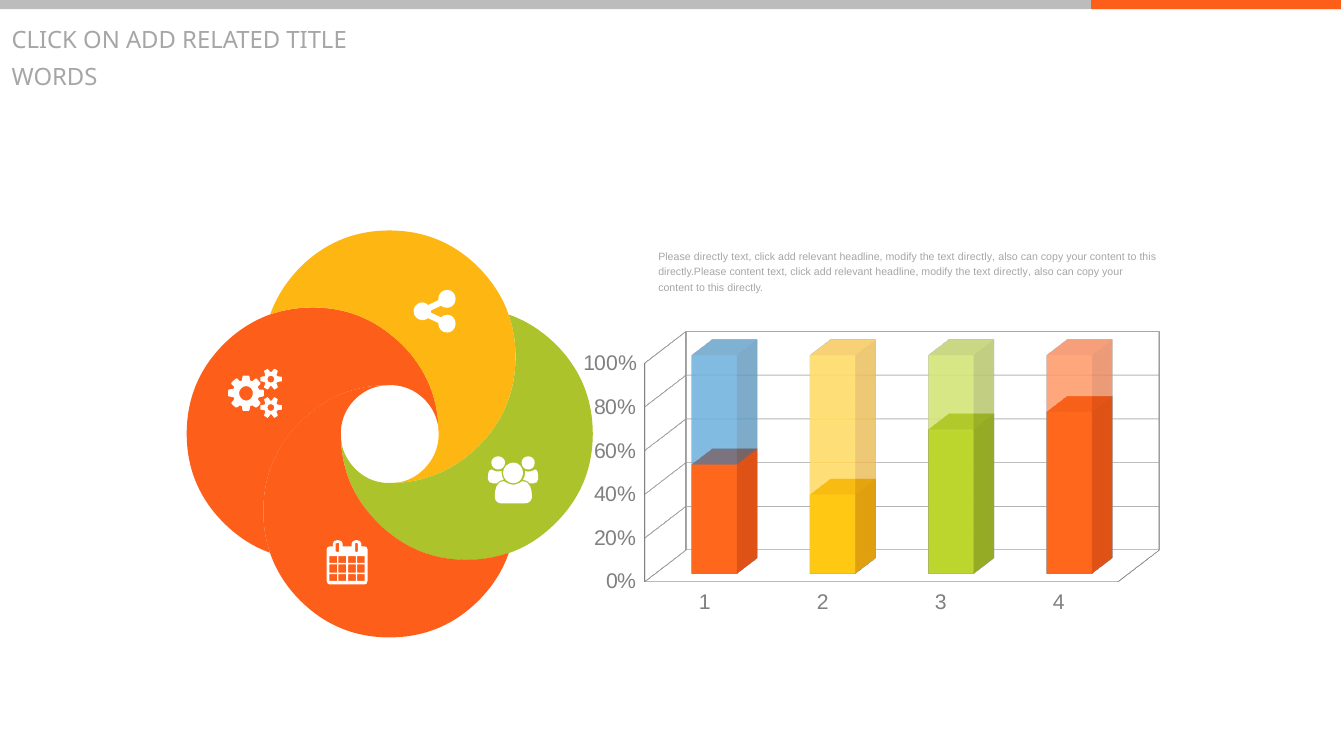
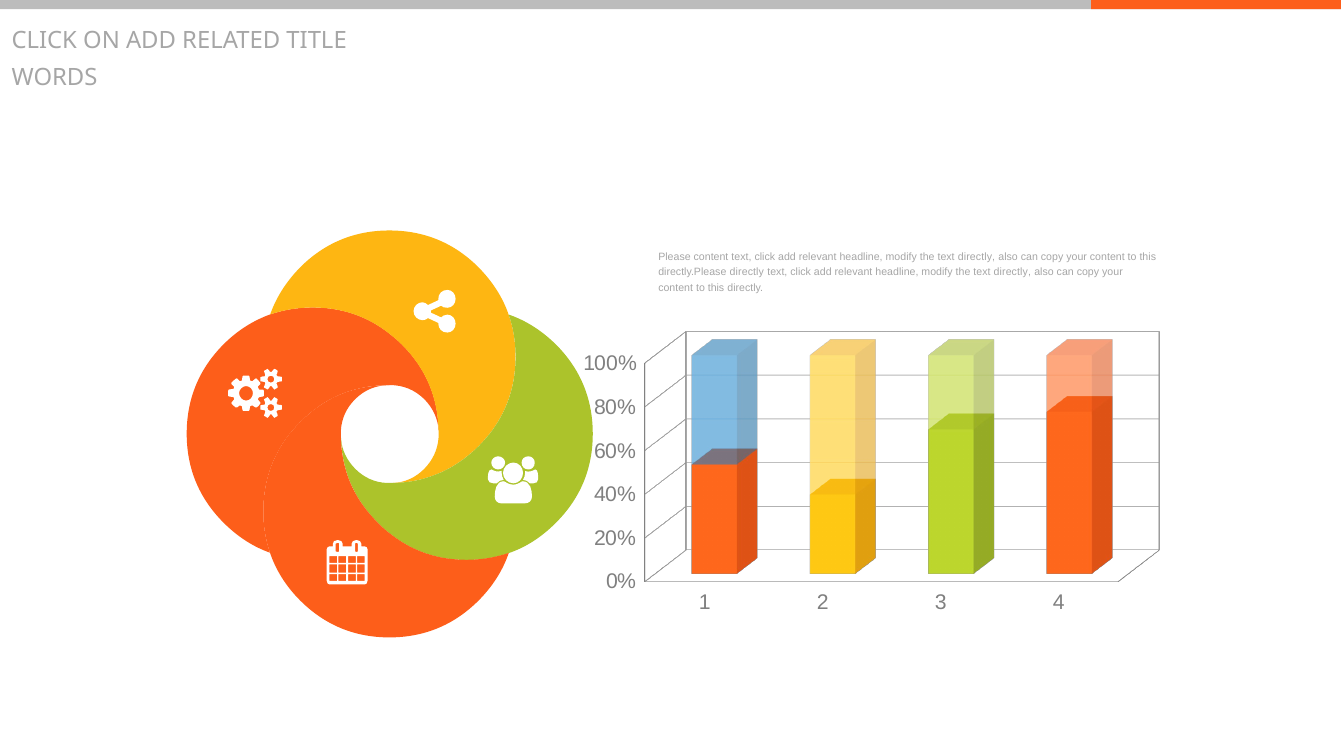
Please directly: directly -> content
directly.Please content: content -> directly
